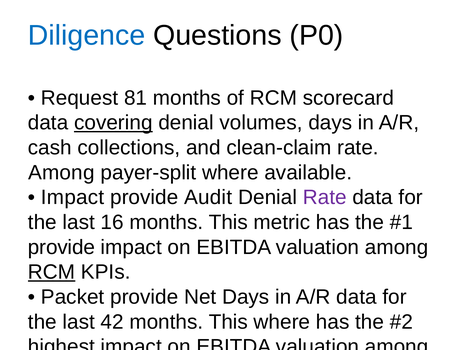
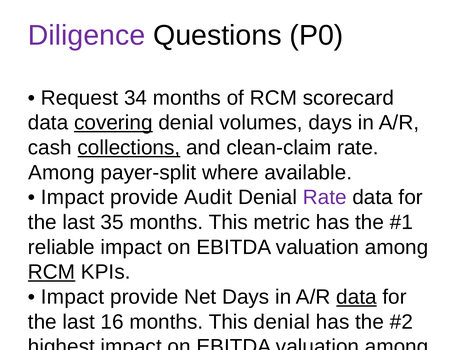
Diligence colour: blue -> purple
81: 81 -> 34
collections underline: none -> present
16: 16 -> 35
provide at (61, 247): provide -> reliable
Packet at (73, 297): Packet -> Impact
data at (356, 297) underline: none -> present
42: 42 -> 16
This where: where -> denial
